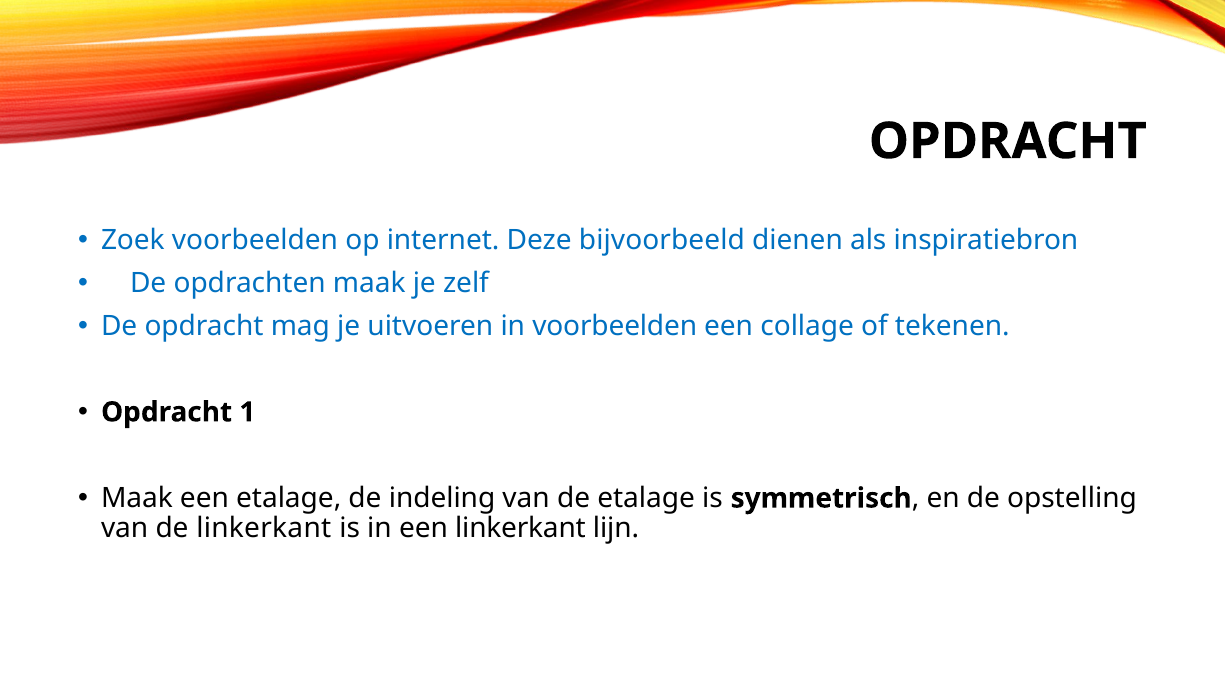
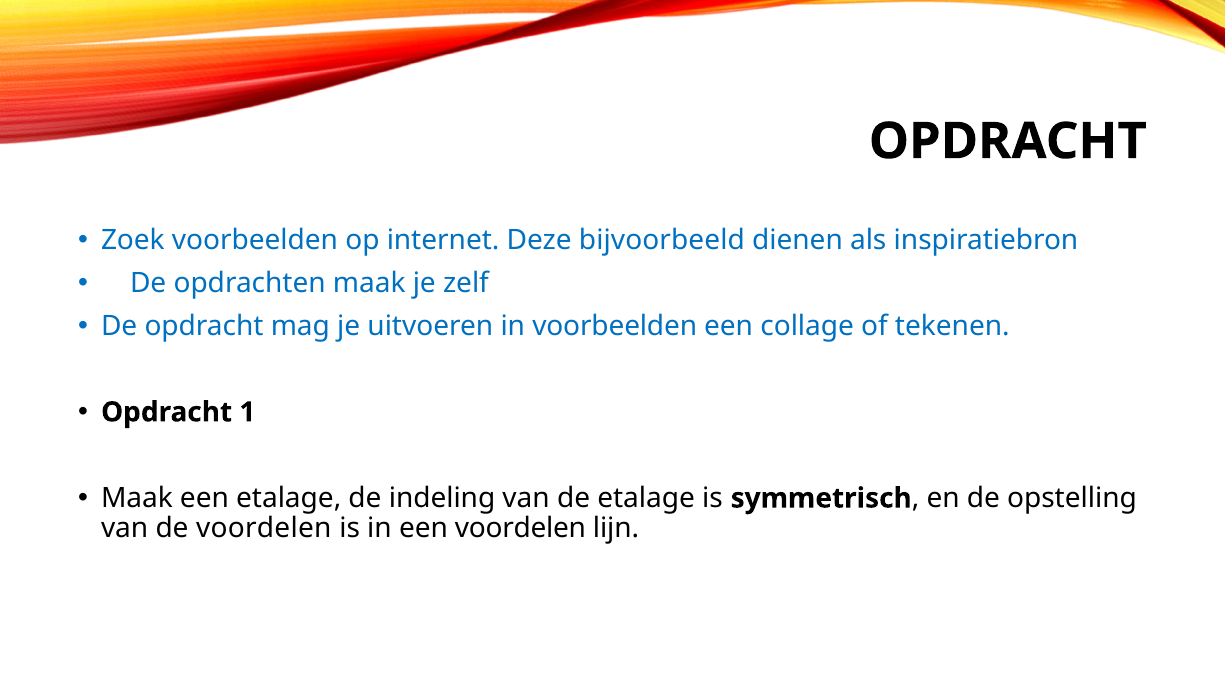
de linkerkant: linkerkant -> voordelen
een linkerkant: linkerkant -> voordelen
